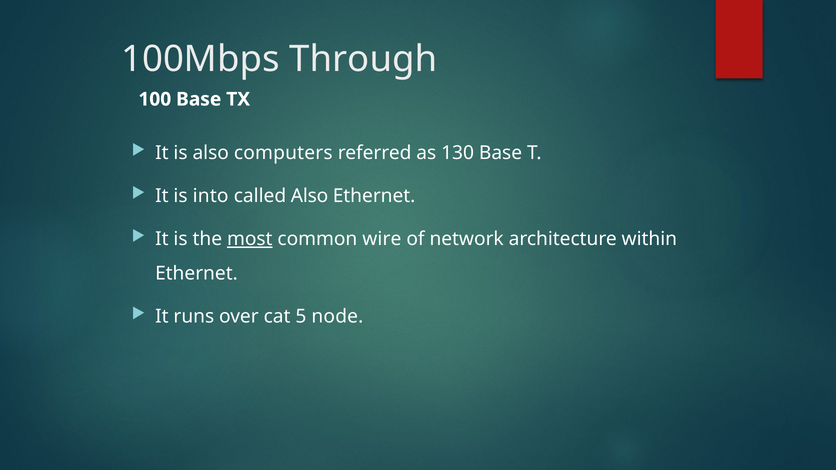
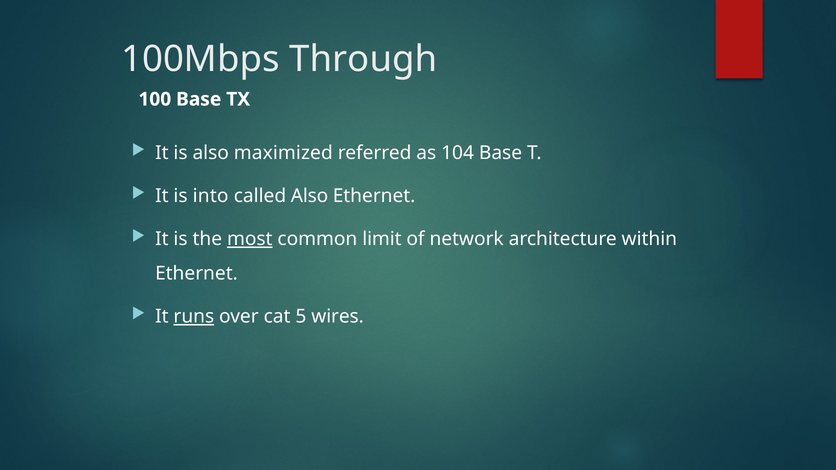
computers: computers -> maximized
130: 130 -> 104
wire: wire -> limit
runs underline: none -> present
node: node -> wires
